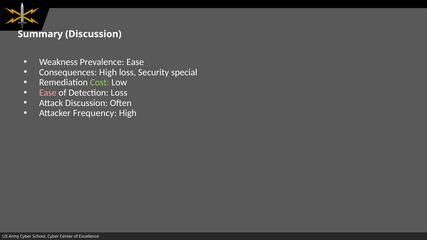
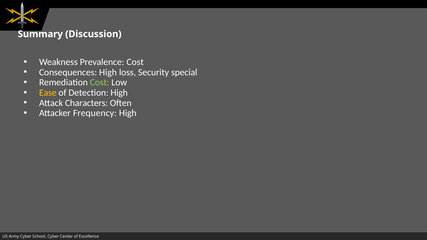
Prevalence Ease: Ease -> Cost
Ease at (48, 93) colour: pink -> yellow
Detection Loss: Loss -> High
Attack Discussion: Discussion -> Characters
